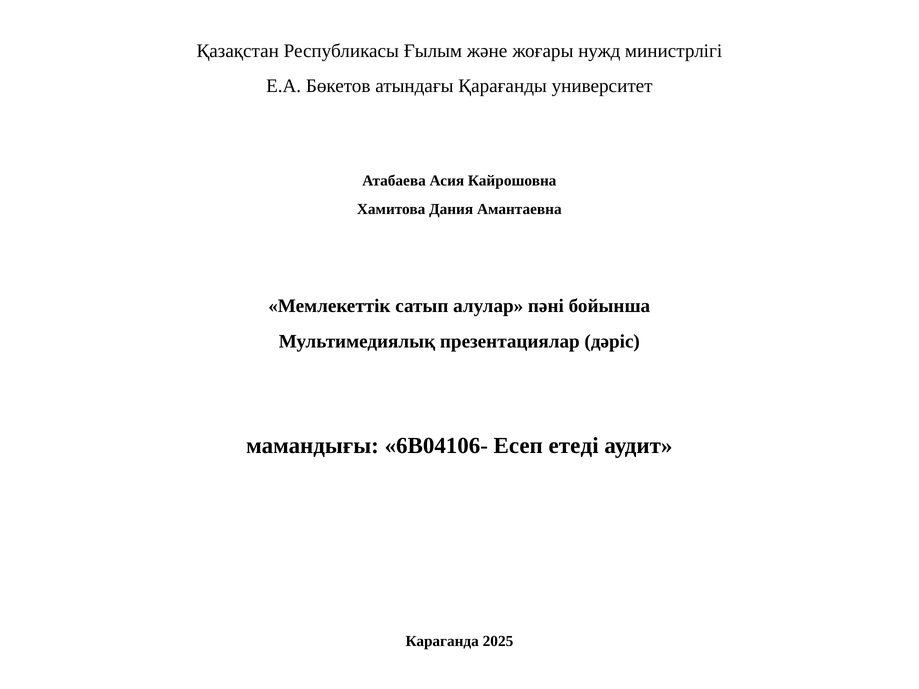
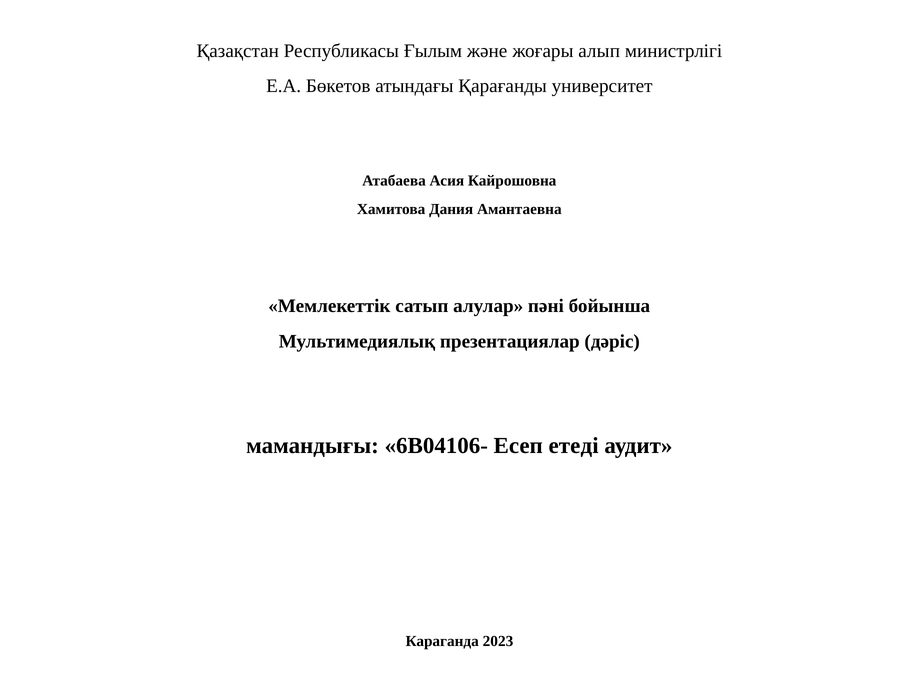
нужд: нужд -> алып
2025: 2025 -> 2023
